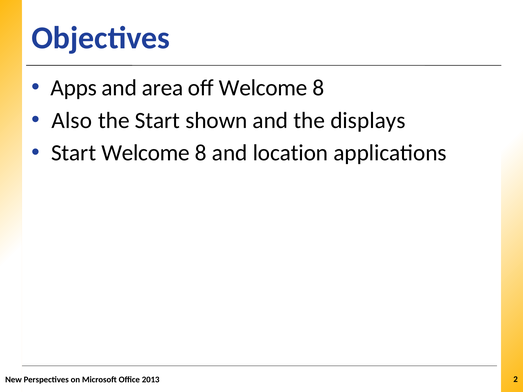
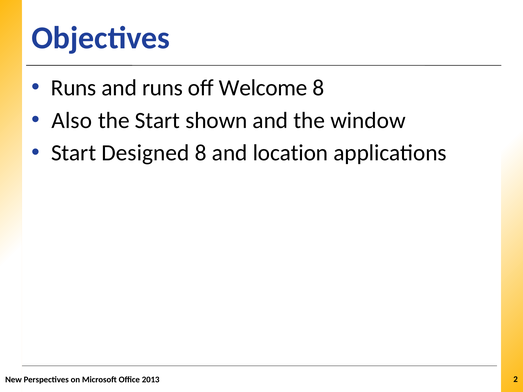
Apps at (74, 88): Apps -> Runs
and area: area -> runs
displays: displays -> window
Start Welcome: Welcome -> Designed
